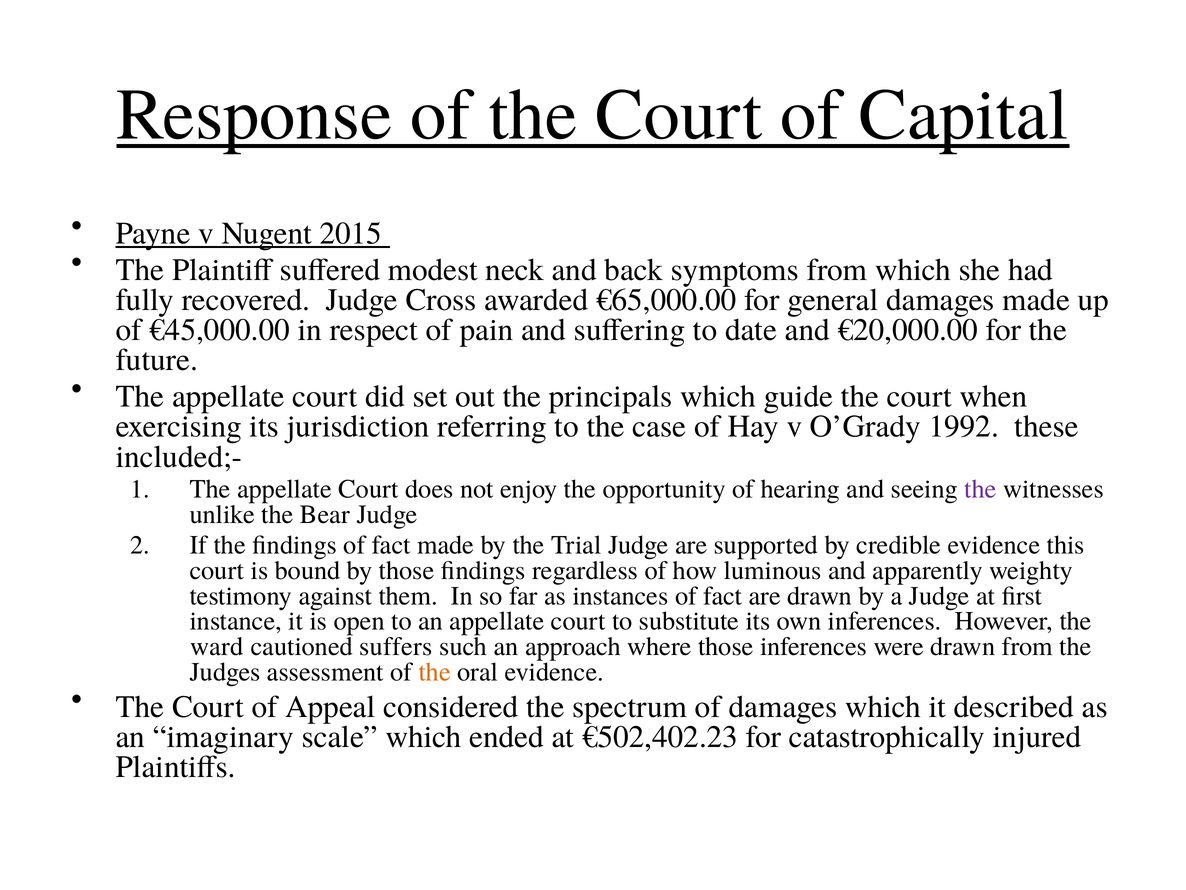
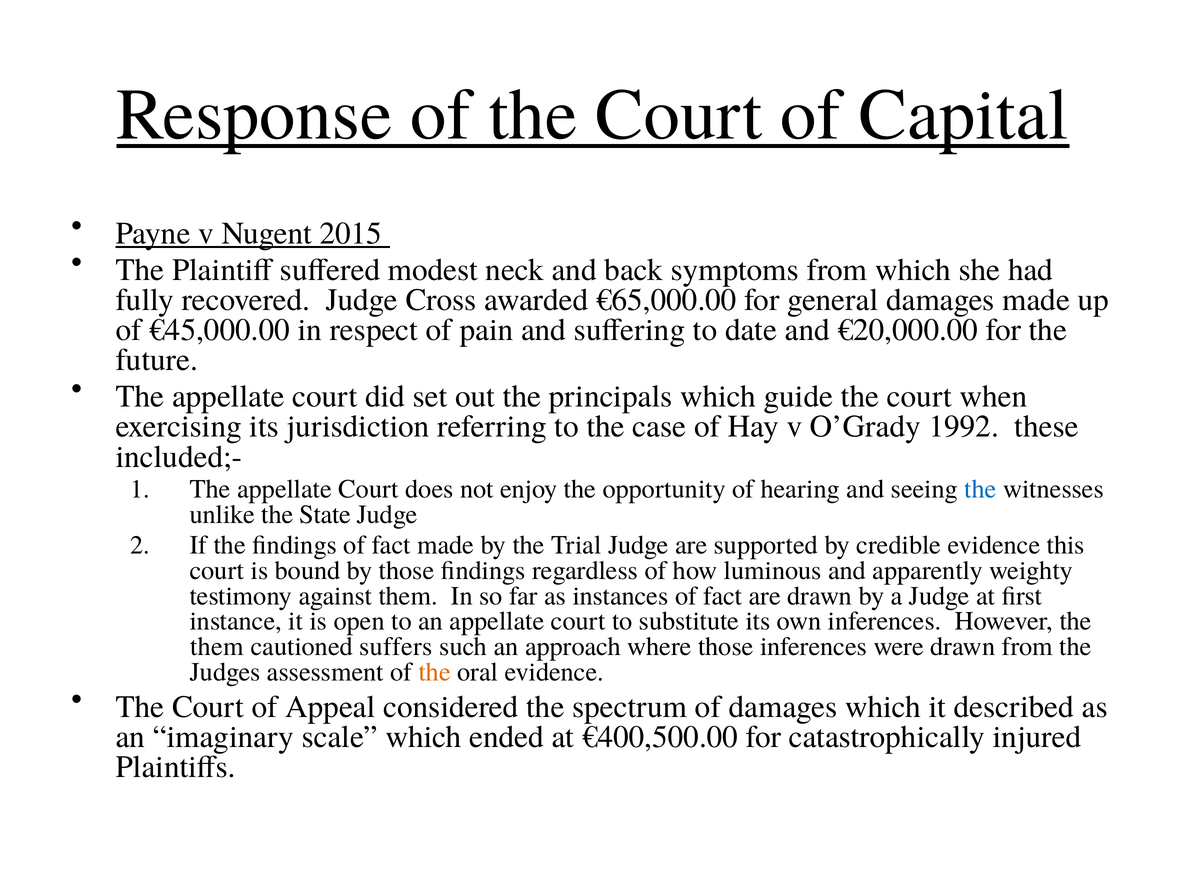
the at (981, 489) colour: purple -> blue
Bear: Bear -> State
ward at (217, 646): ward -> them
€502,402.23: €502,402.23 -> €400,500.00
